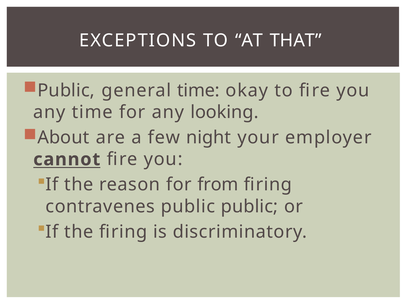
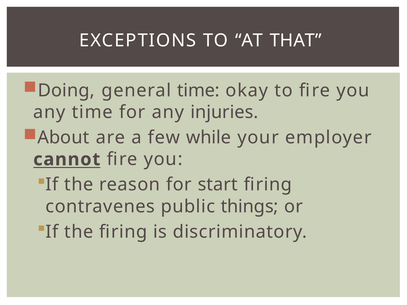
Public at (66, 91): Public -> Doing
looking: looking -> injuries
night: night -> while
from: from -> start
public public: public -> things
